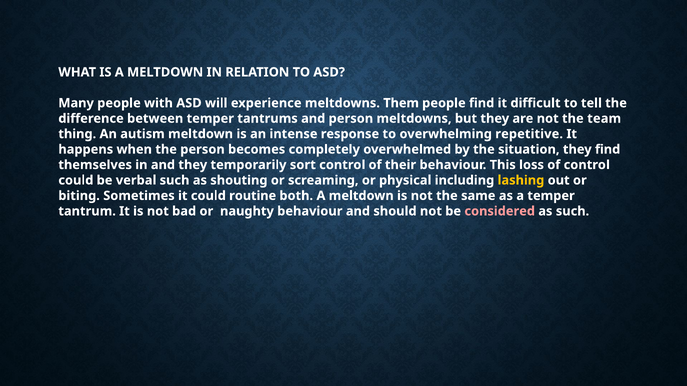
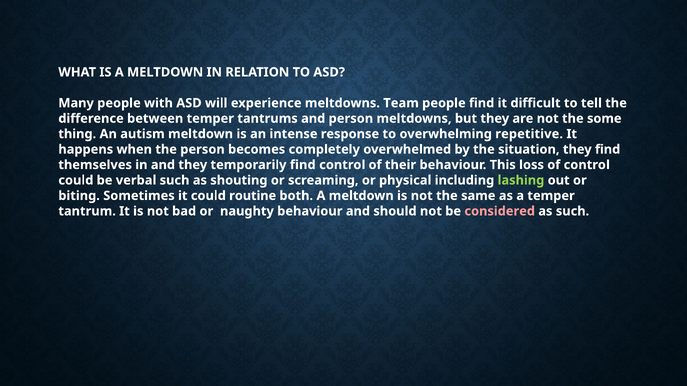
Them: Them -> Team
team: team -> some
temporarily sort: sort -> find
lashing colour: yellow -> light green
